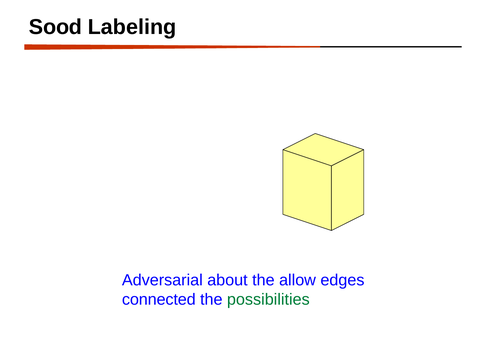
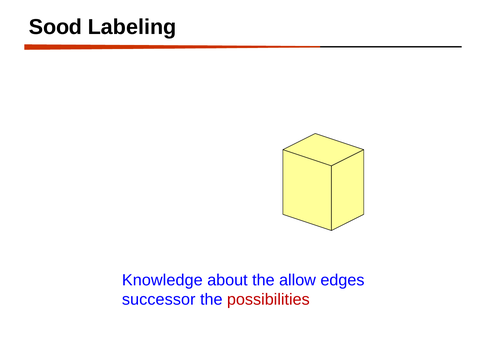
Adversarial: Adversarial -> Knowledge
connected: connected -> successor
possibilities colour: green -> red
